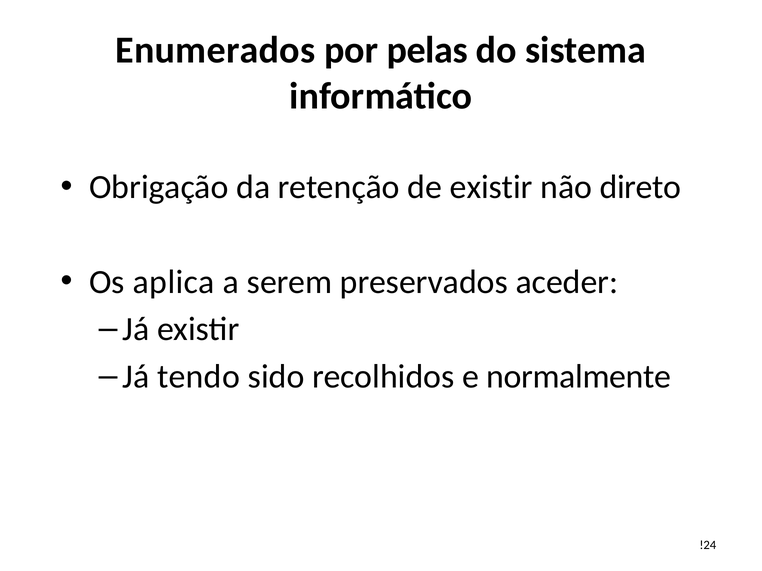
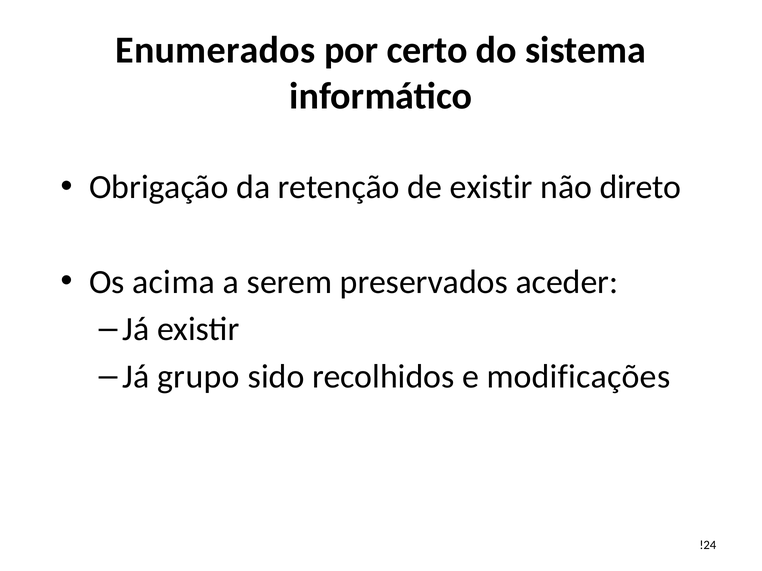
pelas: pelas -> certo
aplica: aplica -> acima
tendo: tendo -> grupo
normalmente: normalmente -> modificações
